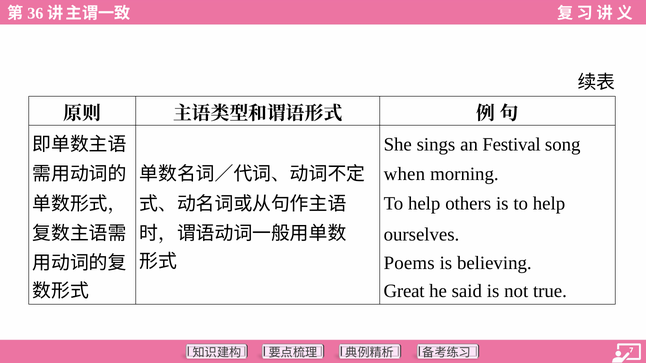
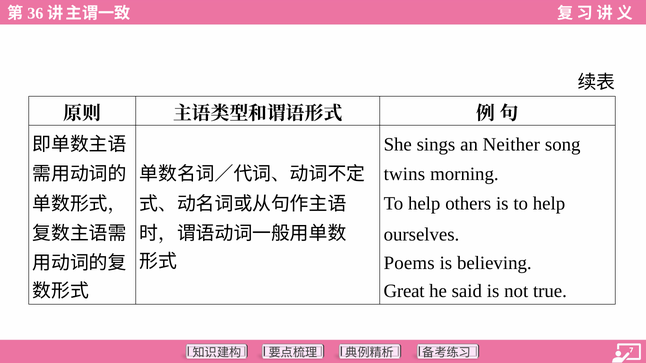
Festival: Festival -> Neither
when: when -> twins
